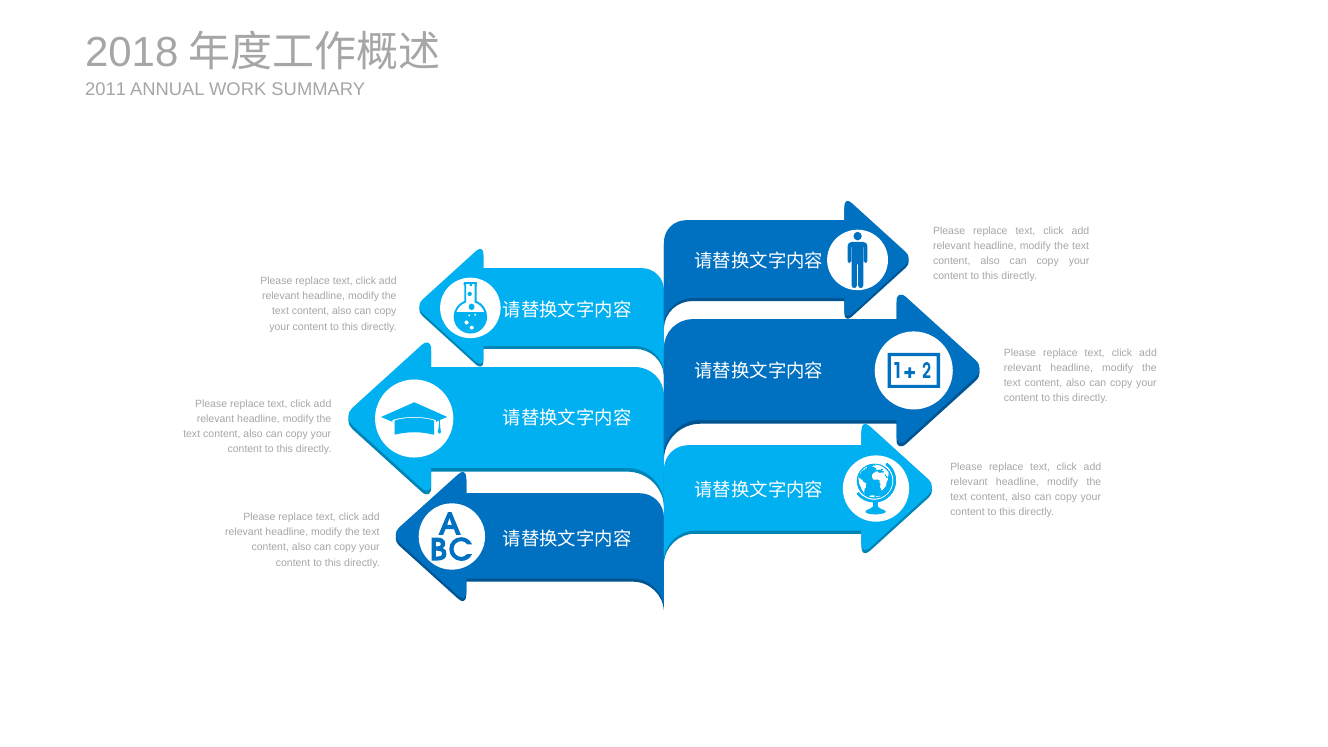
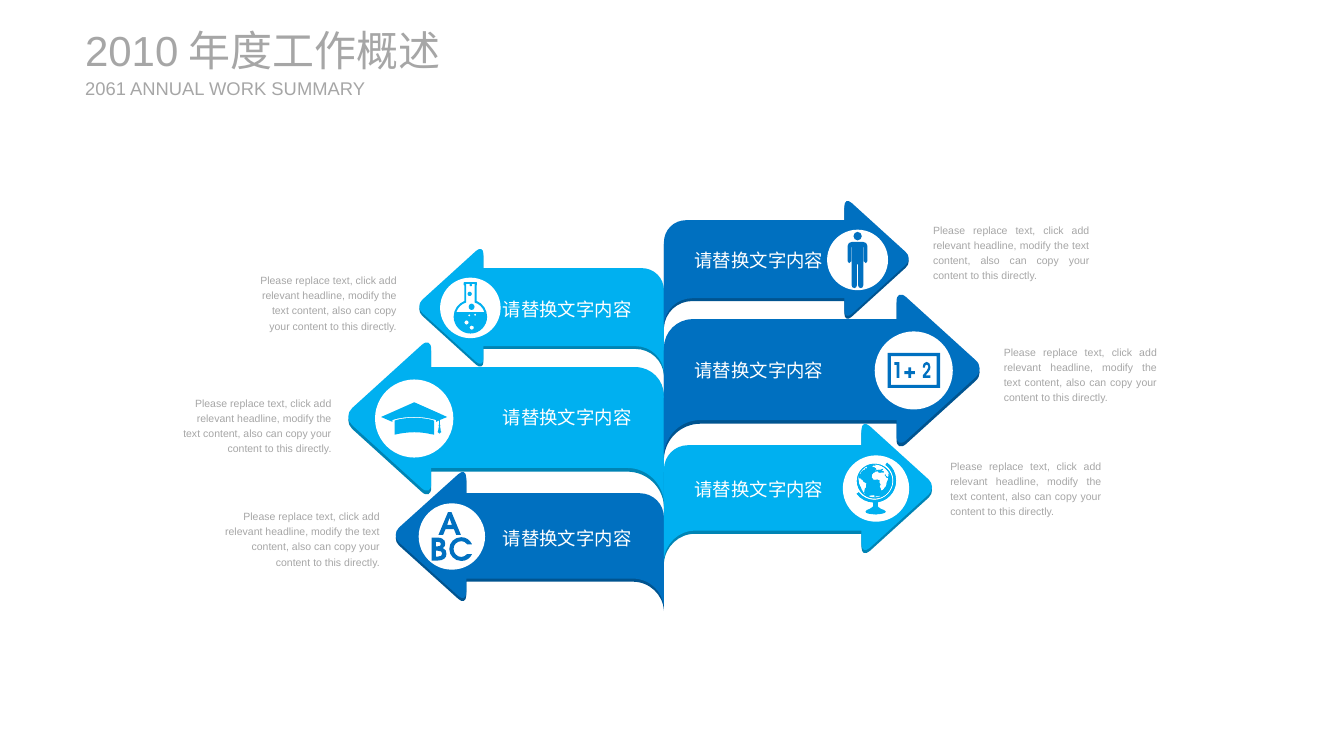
2018: 2018 -> 2010
2011: 2011 -> 2061
